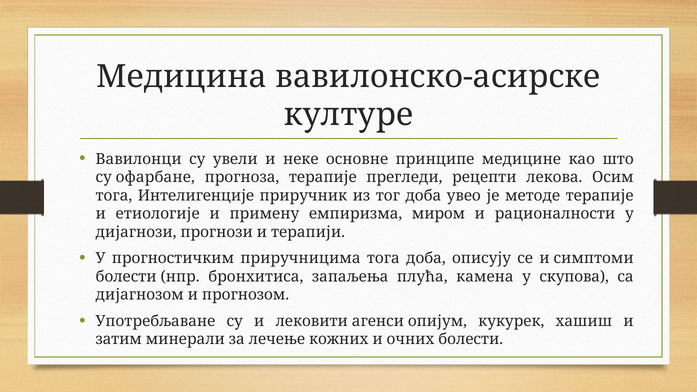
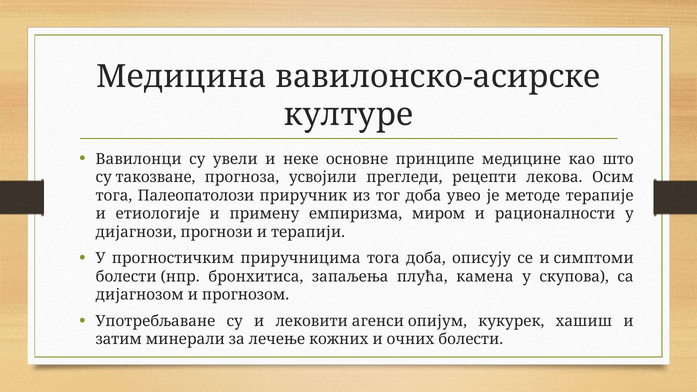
офарбане: офарбане -> такозване
прогноза терапије: терапије -> усвојили
Интелигенције: Интелигенције -> Палеопатолози
